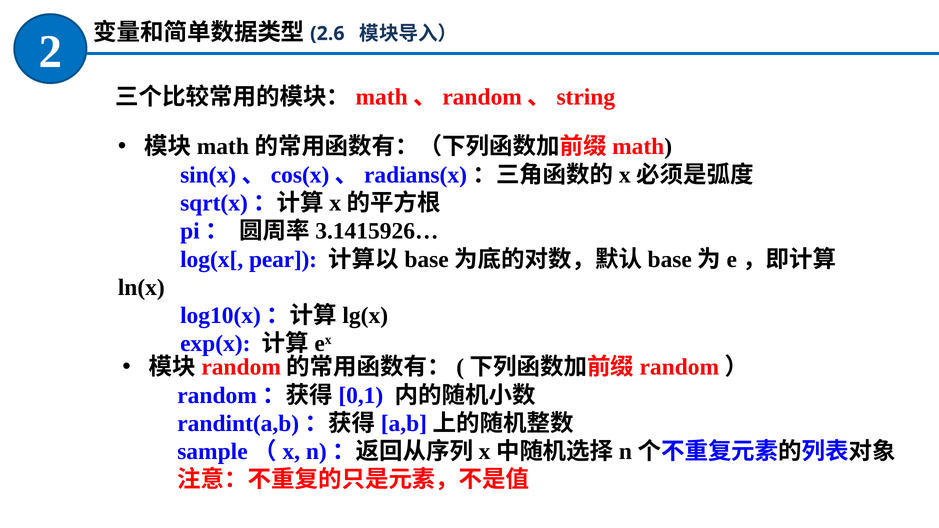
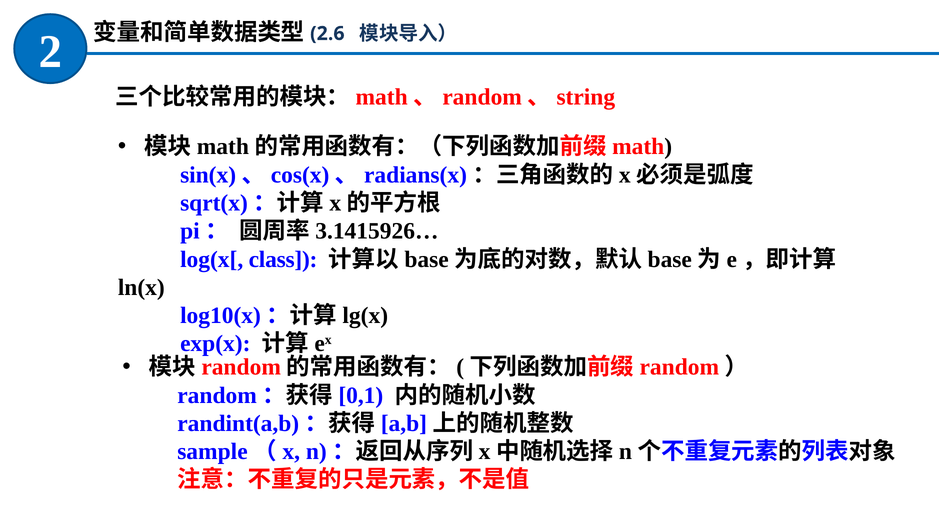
pear: pear -> class
